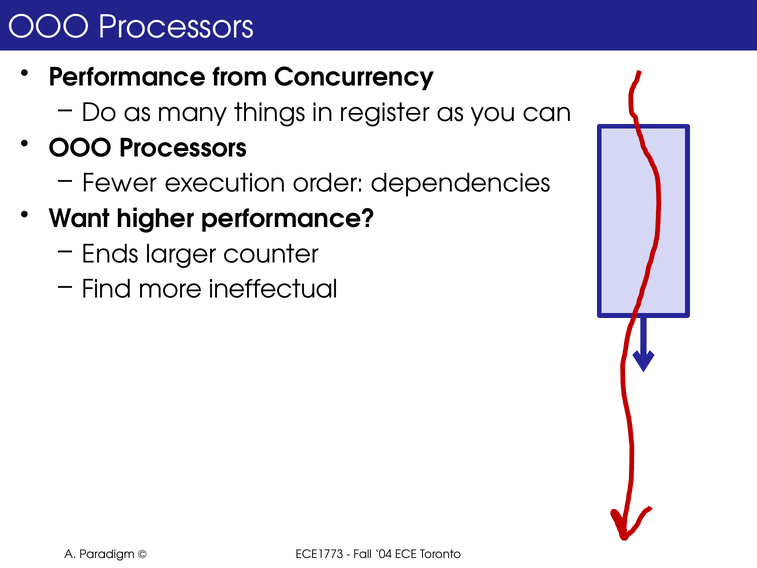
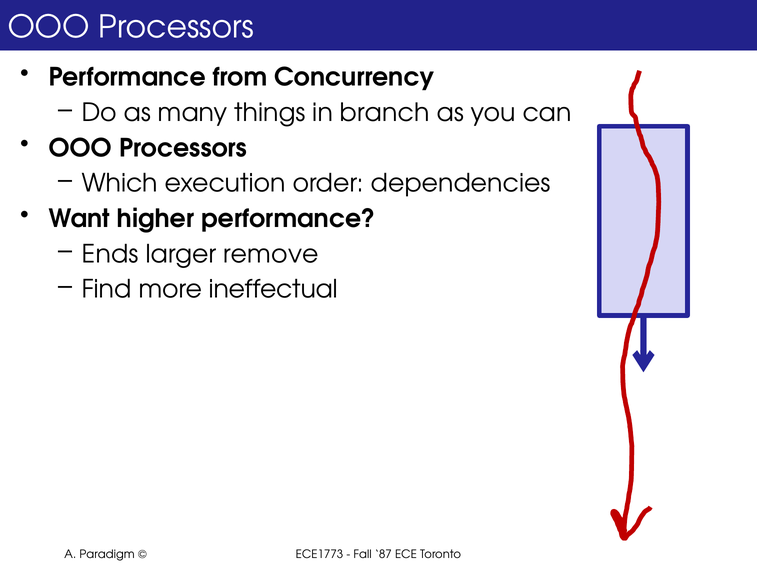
register: register -> branch
Fewer: Fewer -> Which
counter: counter -> remove
04: 04 -> 87
